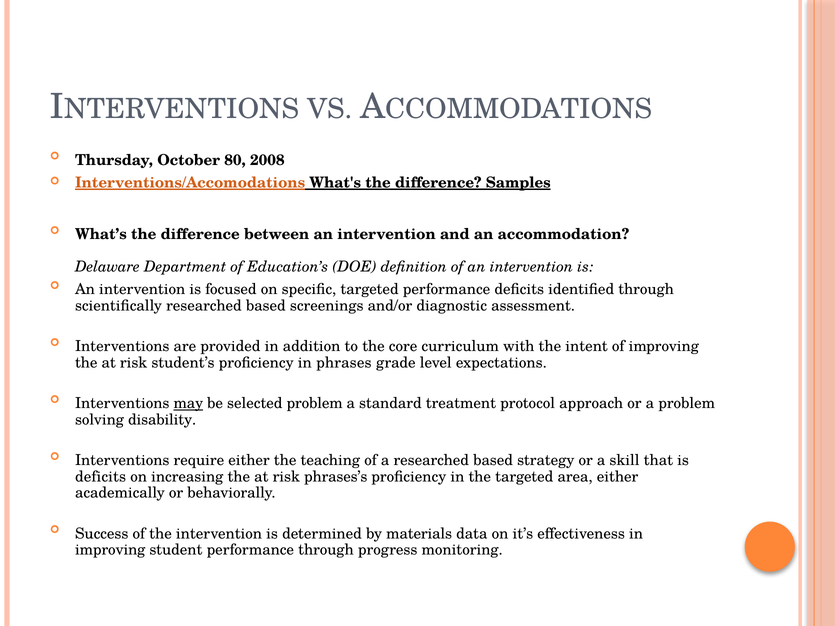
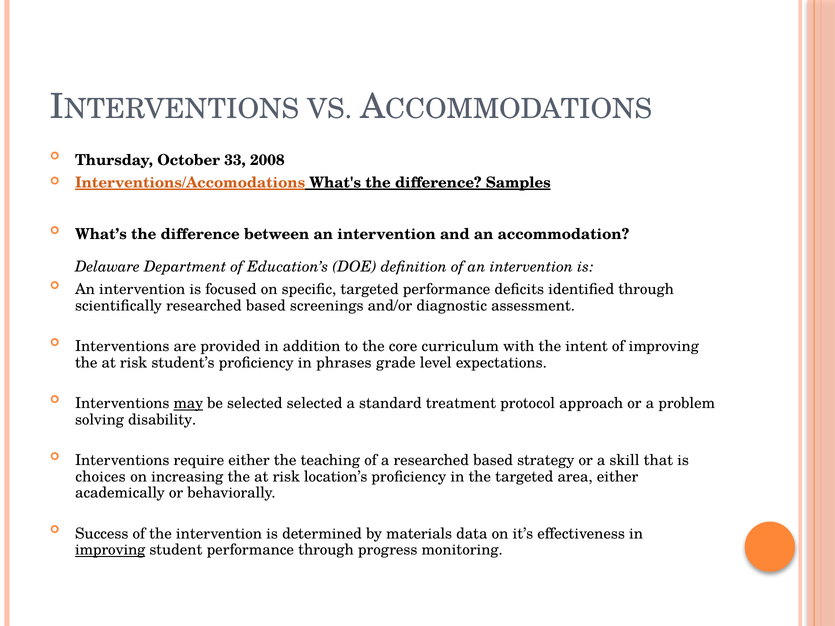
80: 80 -> 33
selected problem: problem -> selected
deficits at (101, 477): deficits -> choices
phrases’s: phrases’s -> location’s
improving at (110, 550) underline: none -> present
